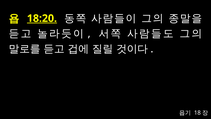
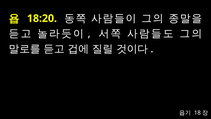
18:20 underline: present -> none
